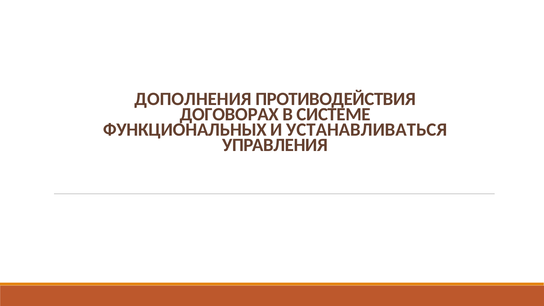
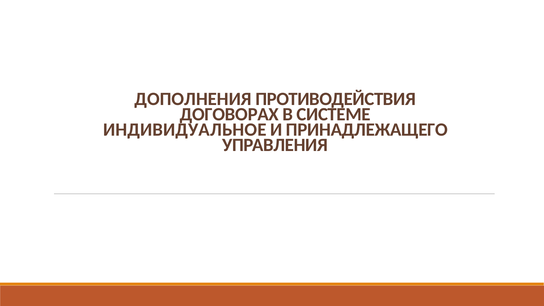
ФУНКЦИОНАЛЬНЫХ: ФУНКЦИОНАЛЬНЫХ -> ИНДИВИДУАЛЬНОЕ
УСТАНАВЛИВАТЬСЯ: УСТАНАВЛИВАТЬСЯ -> ПРИНАДЛЕЖАЩЕГО
